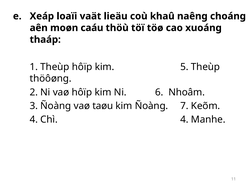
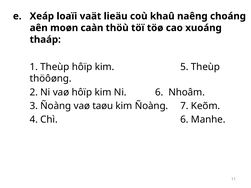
caáu: caáu -> caàn
Chì 4: 4 -> 6
